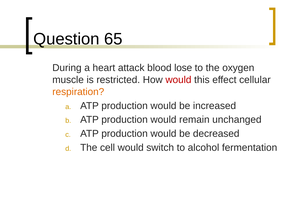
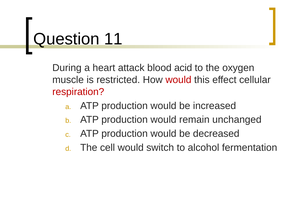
65: 65 -> 11
lose: lose -> acid
respiration colour: orange -> red
